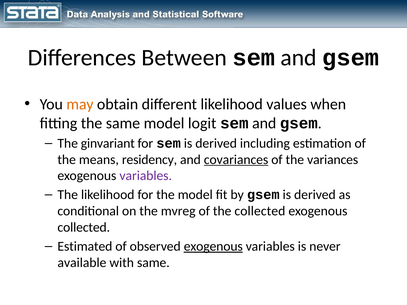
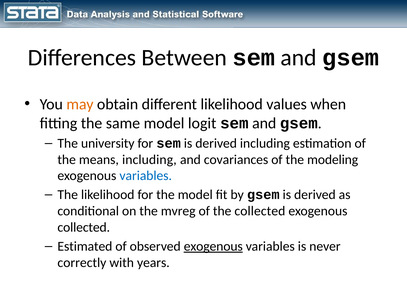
ginvariant: ginvariant -> university
means residency: residency -> including
covariances underline: present -> none
variances: variances -> modeling
variables at (146, 176) colour: purple -> blue
available: available -> correctly
with same: same -> years
